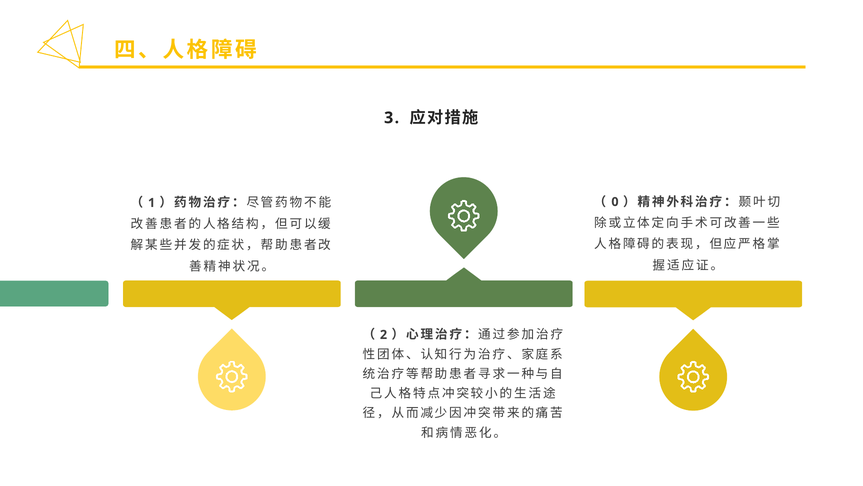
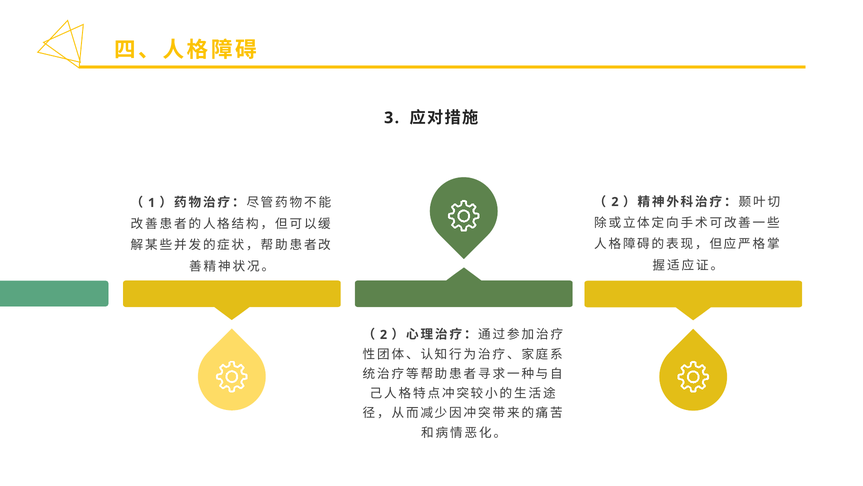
0 at (615, 202): 0 -> 2
